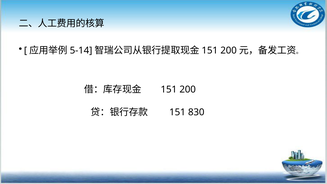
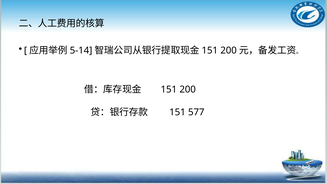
830: 830 -> 577
